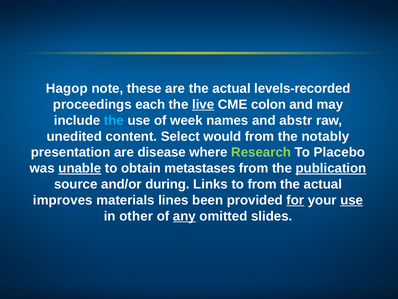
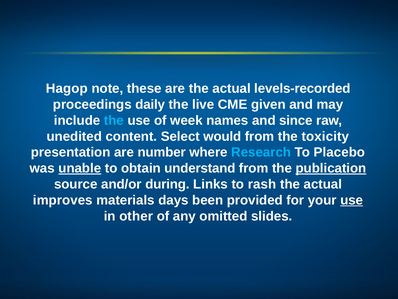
each: each -> daily
live underline: present -> none
colon: colon -> given
abstr: abstr -> since
notably: notably -> toxicity
disease: disease -> number
Research colour: light green -> light blue
metastases: metastases -> understand
to from: from -> rash
lines: lines -> days
for underline: present -> none
any underline: present -> none
